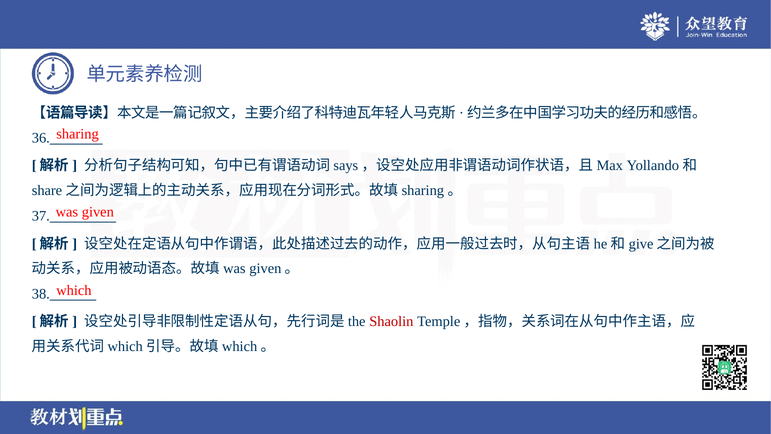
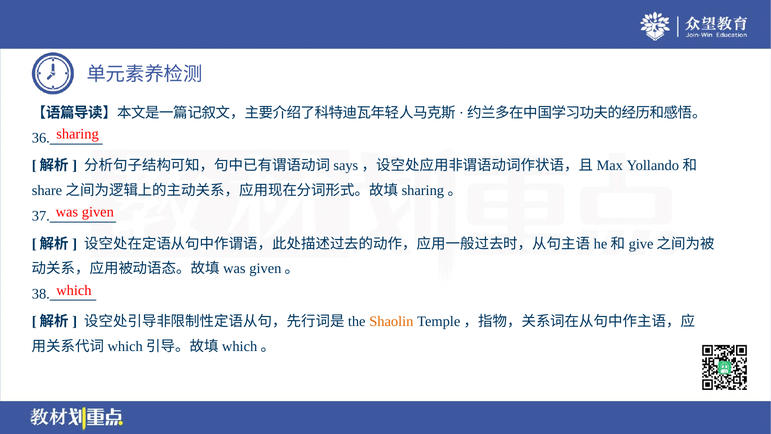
Shaolin colour: red -> orange
